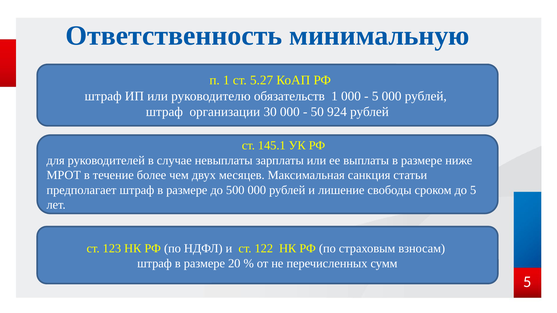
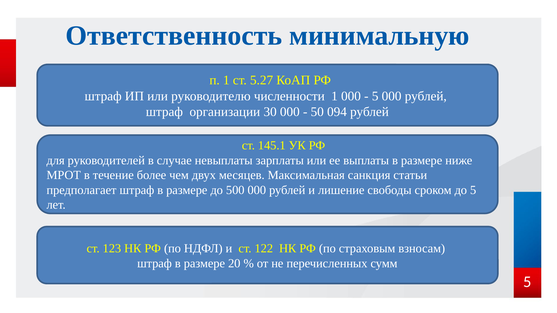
обязательств: обязательств -> численности
924: 924 -> 094
